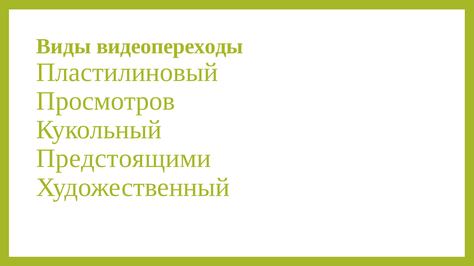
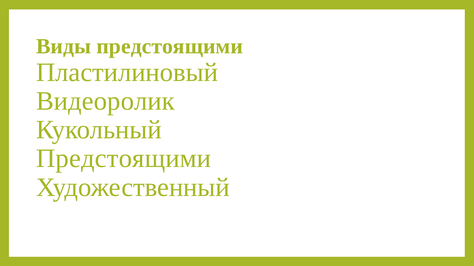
Виды видеопереходы: видеопереходы -> предстоящими
Просмотров: Просмотров -> Видеоролик
